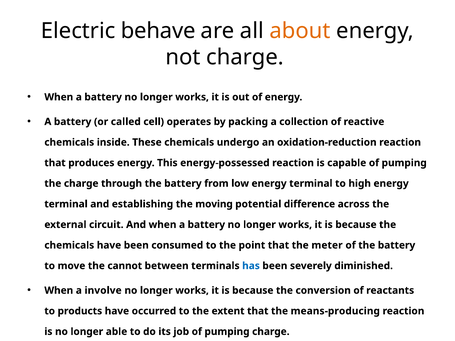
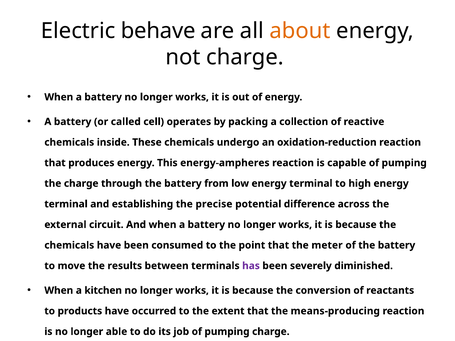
energy-possessed: energy-possessed -> energy-ampheres
moving: moving -> precise
cannot: cannot -> results
has colour: blue -> purple
involve: involve -> kitchen
